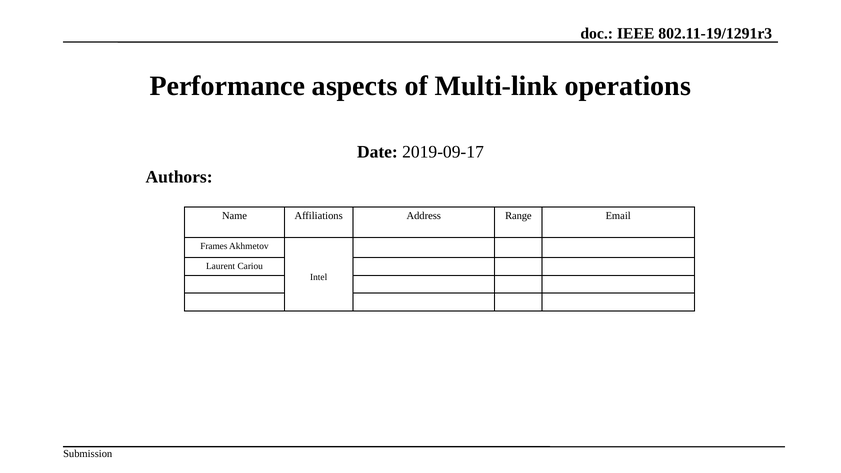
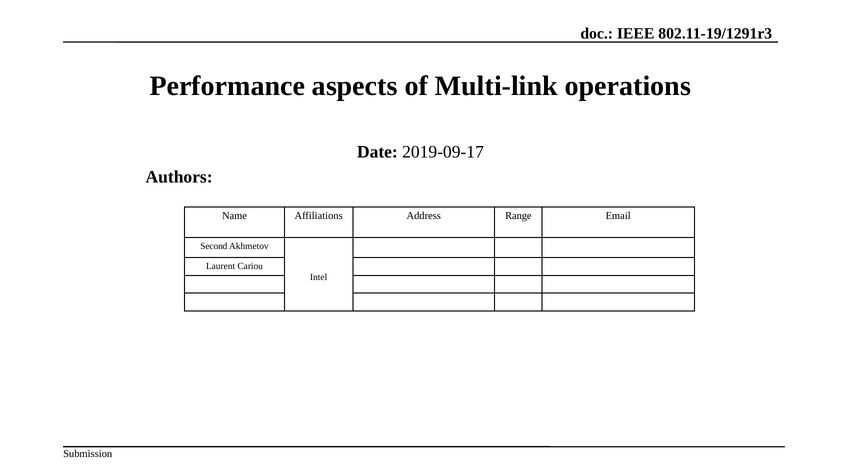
Frames: Frames -> Second
